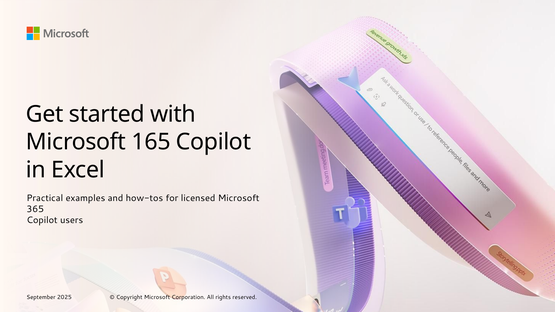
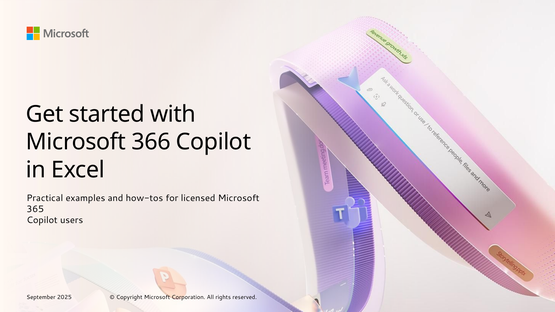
165: 165 -> 366
